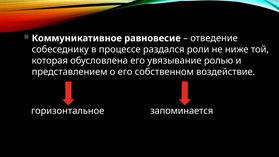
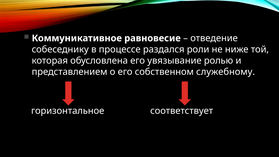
воздействие: воздействие -> служебному
запоминается: запоминается -> соответствует
